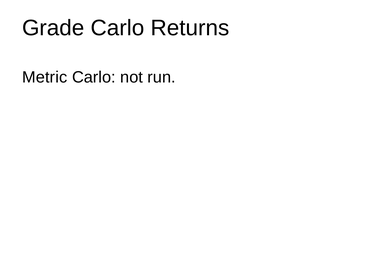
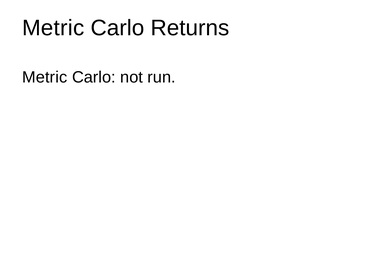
Grade at (53, 28): Grade -> Metric
